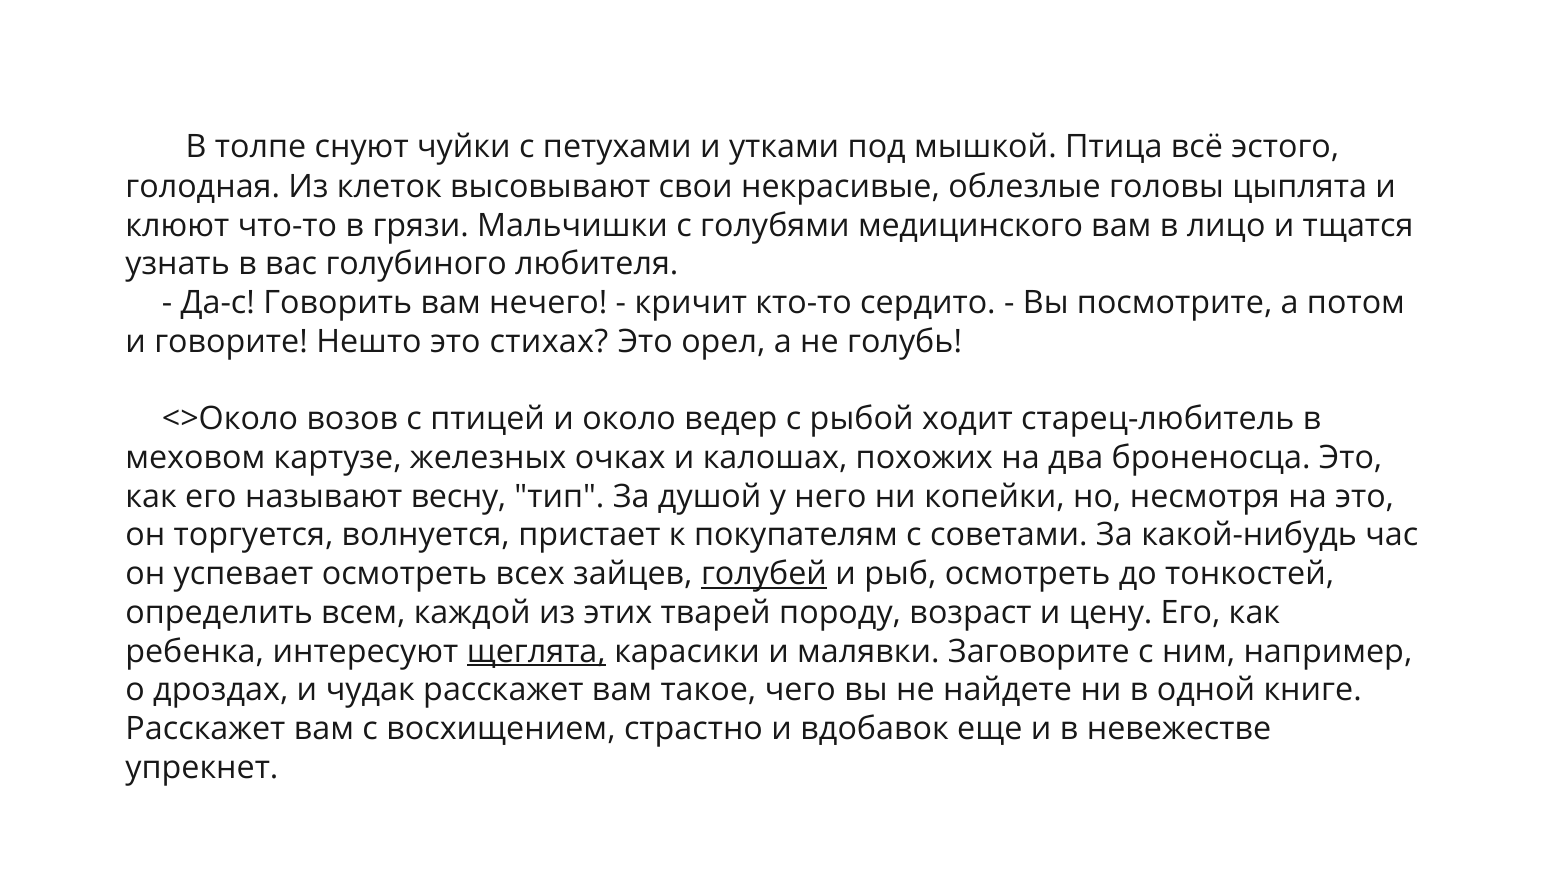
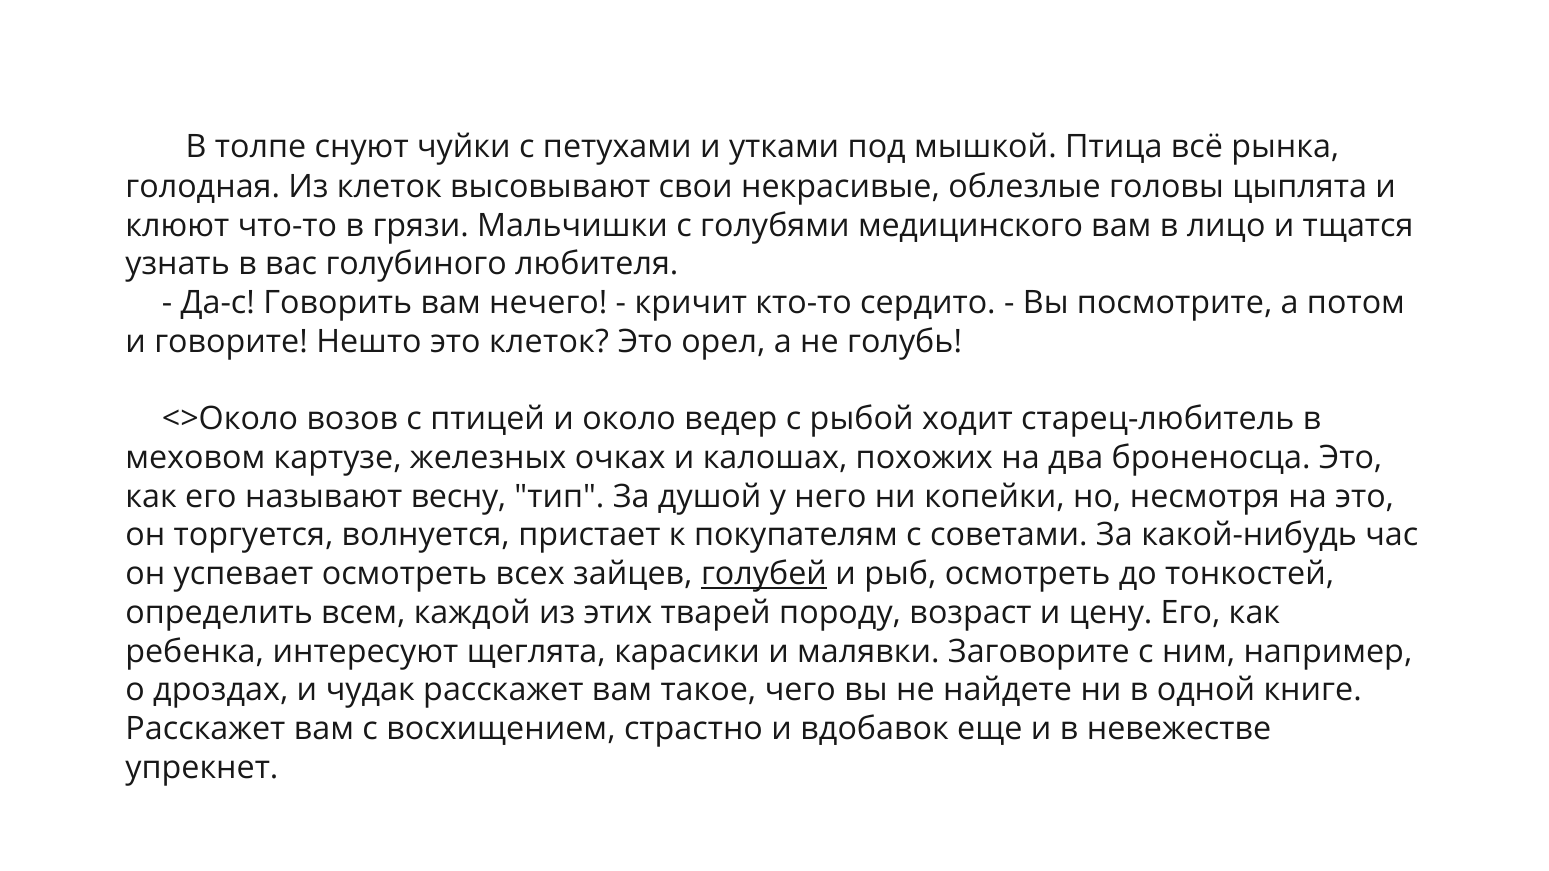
эстого: эстого -> рынка
это стихах: стихах -> клеток
щеглята underline: present -> none
